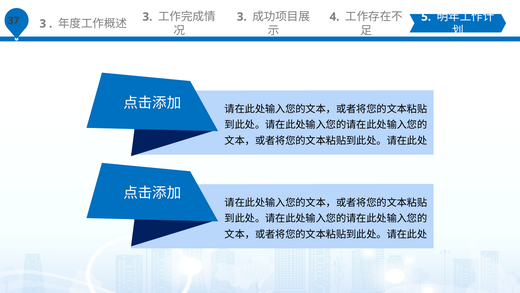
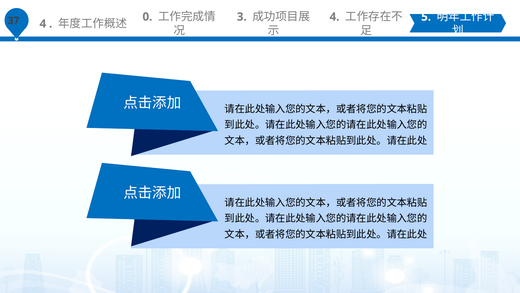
3 at (43, 24): 3 -> 4
3 at (147, 17): 3 -> 0
